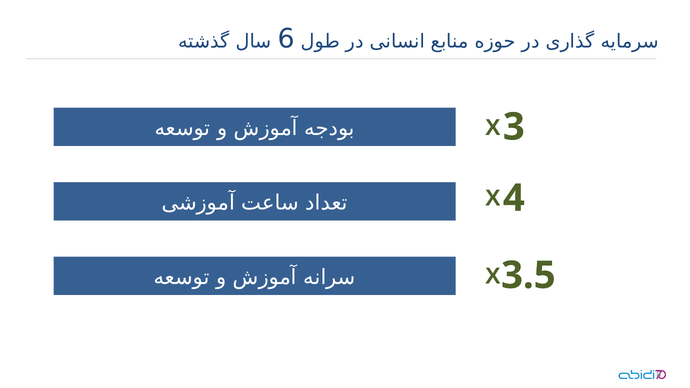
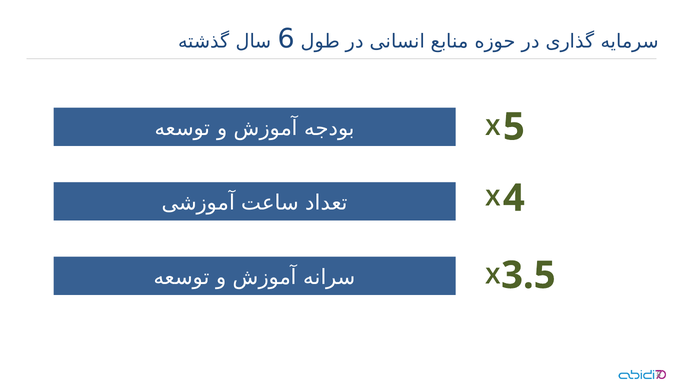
3: 3 -> 5
